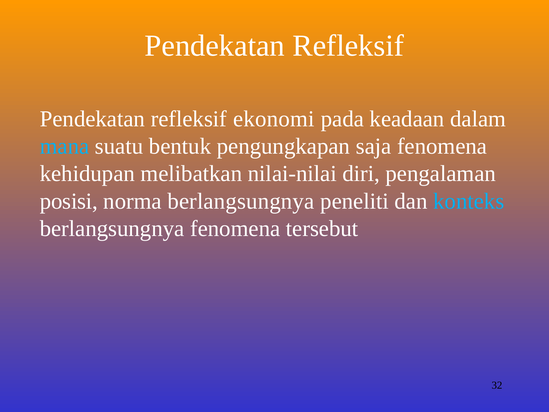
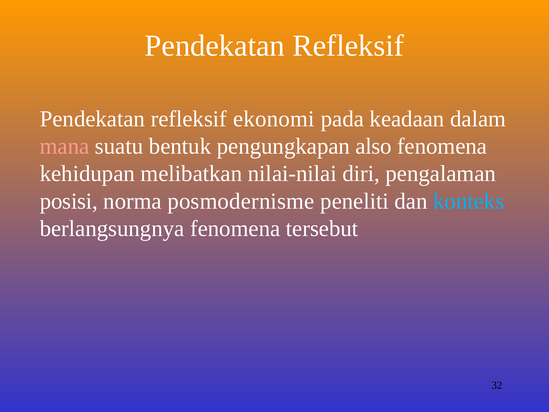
mana colour: light blue -> pink
saja: saja -> also
norma berlangsungnya: berlangsungnya -> posmodernisme
